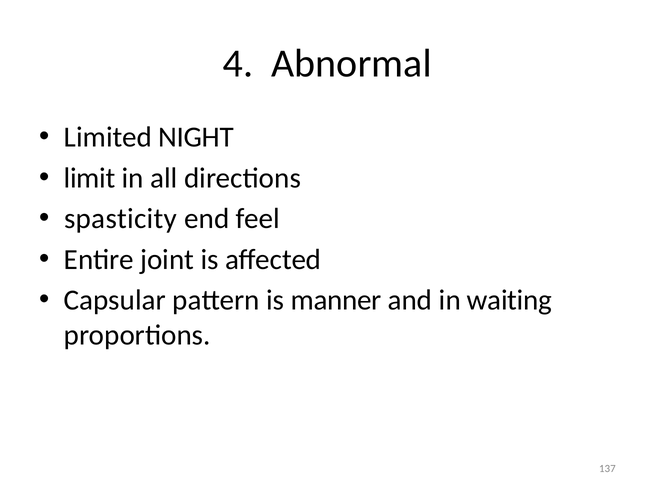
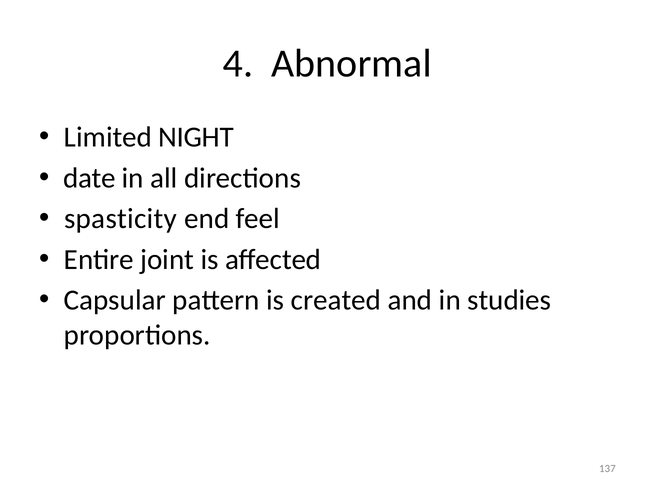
limit: limit -> date
manner: manner -> created
waiting: waiting -> studies
